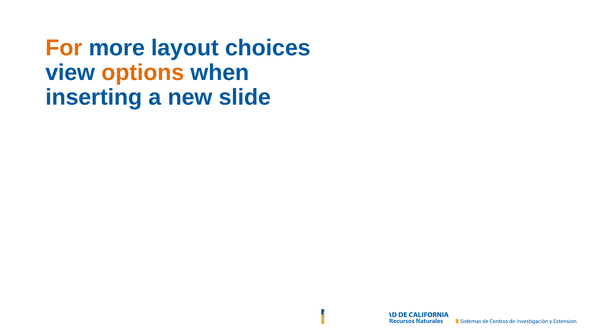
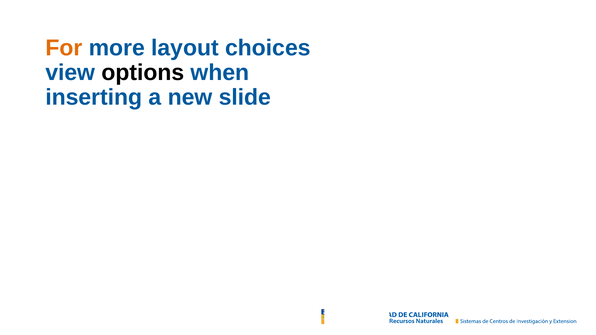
options colour: orange -> black
